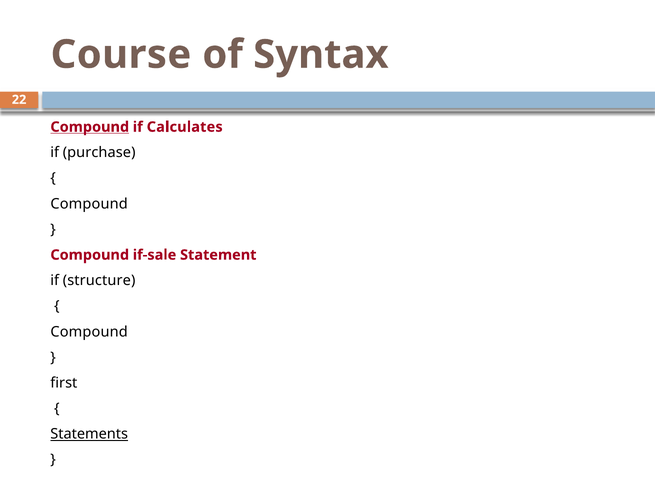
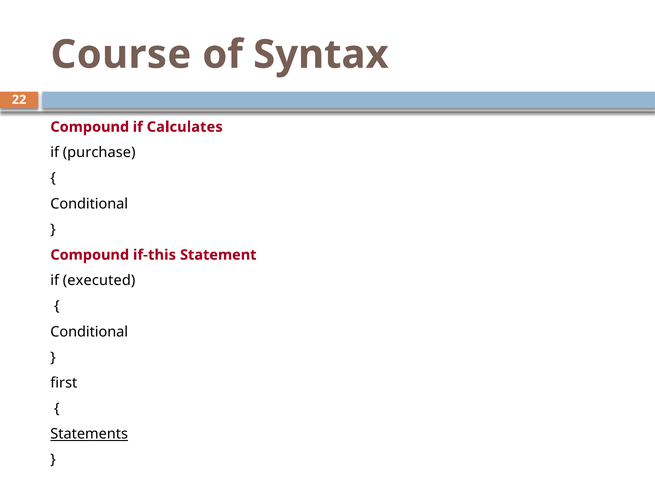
Compound at (90, 127) underline: present -> none
Compound at (89, 204): Compound -> Conditional
if-sale: if-sale -> if-this
structure: structure -> executed
Compound at (89, 332): Compound -> Conditional
